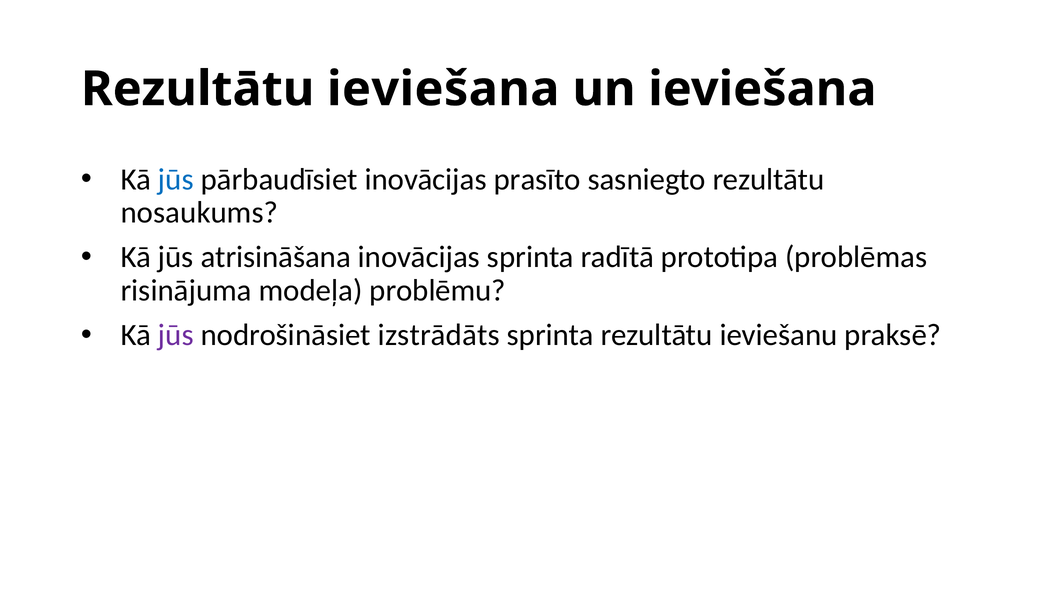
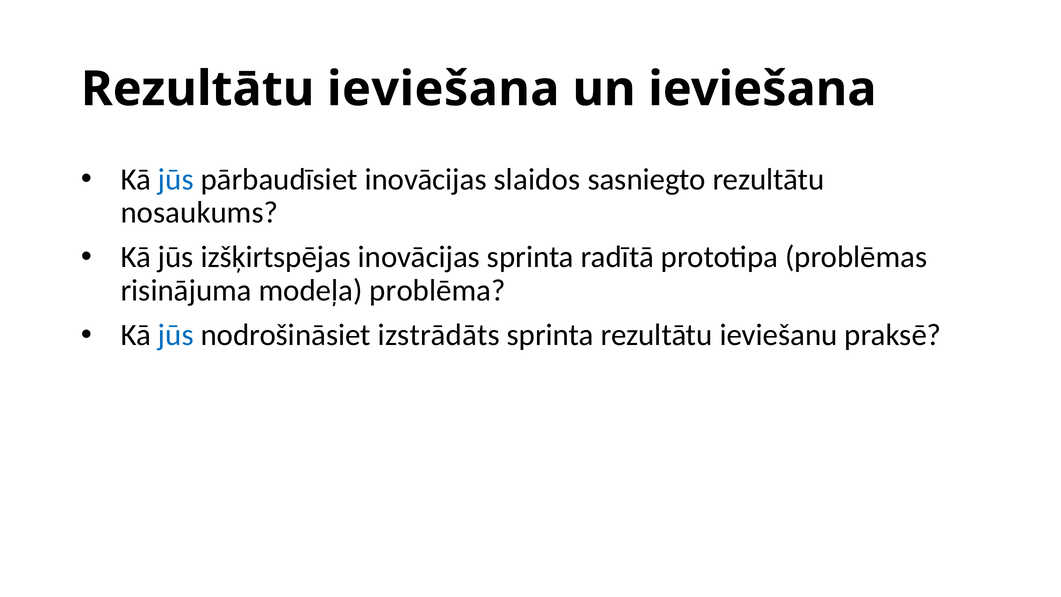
prasīto: prasīto -> slaidos
atrisināšana: atrisināšana -> izšķirtspējas
problēmu: problēmu -> problēma
jūs at (176, 335) colour: purple -> blue
